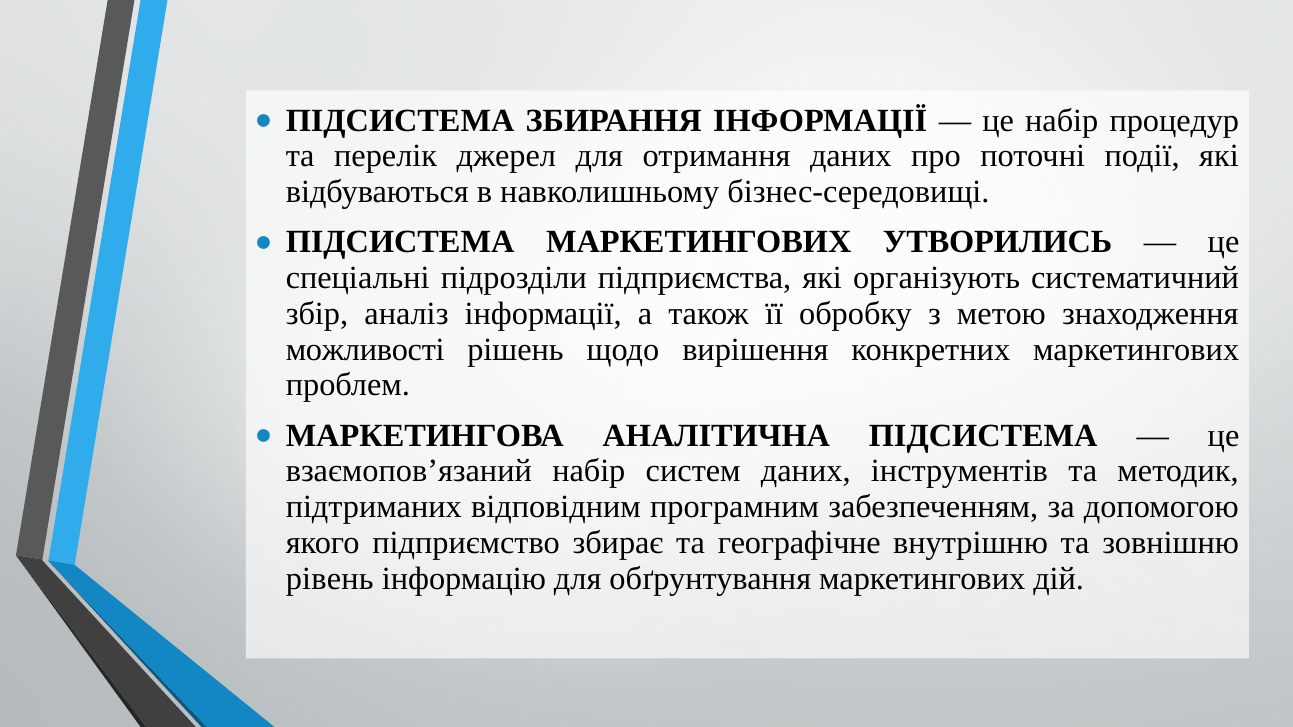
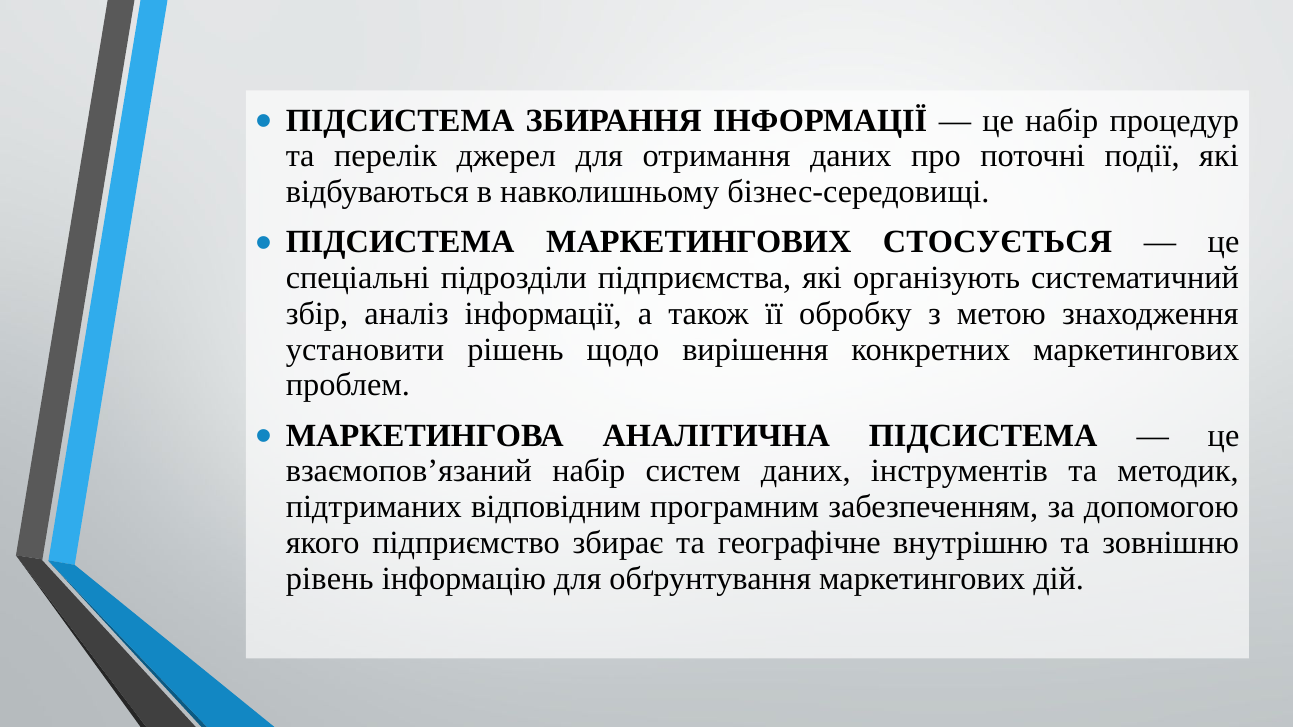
УТВОРИЛИСЬ: УТВОРИЛИСЬ -> СТОСУЄТЬСЯ
можливості: можливості -> установити
